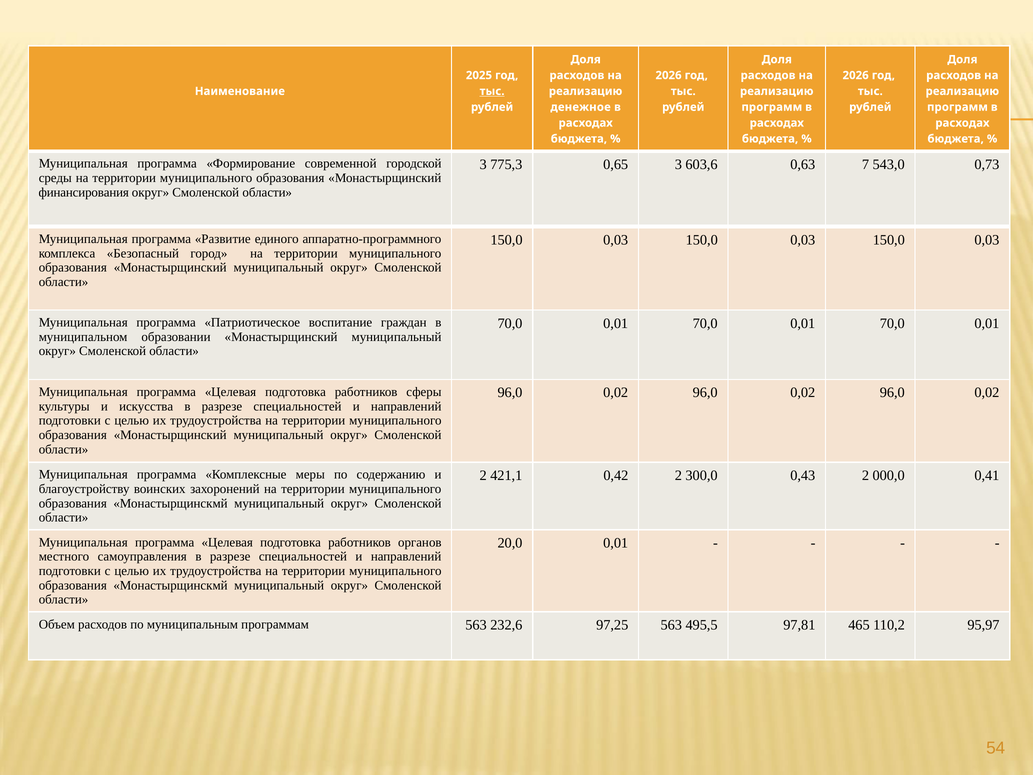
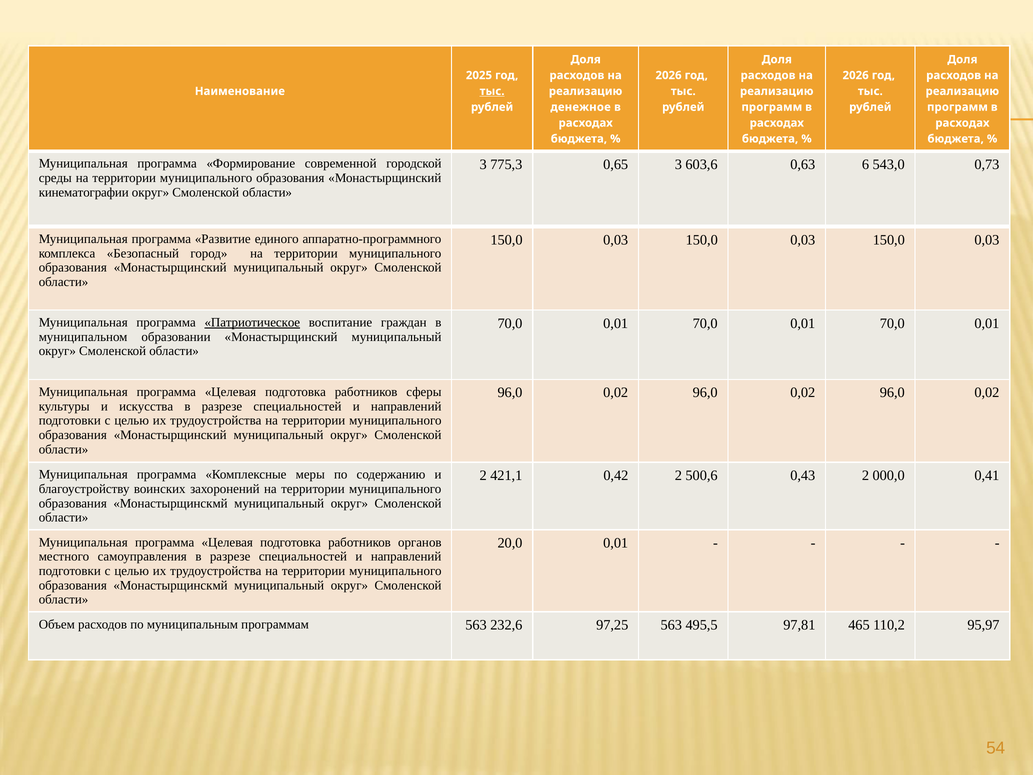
7: 7 -> 6
финансирования: финансирования -> кинематографии
Патриотическое underline: none -> present
300,0: 300,0 -> 500,6
